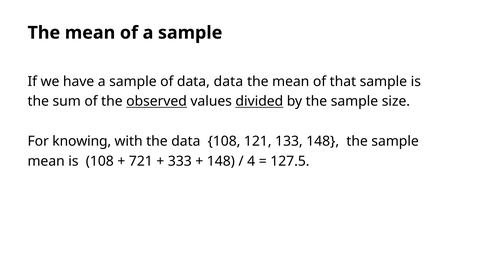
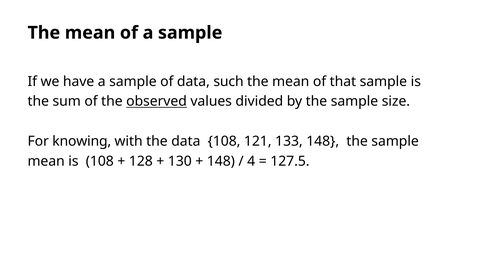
data data: data -> such
divided underline: present -> none
721: 721 -> 128
333: 333 -> 130
